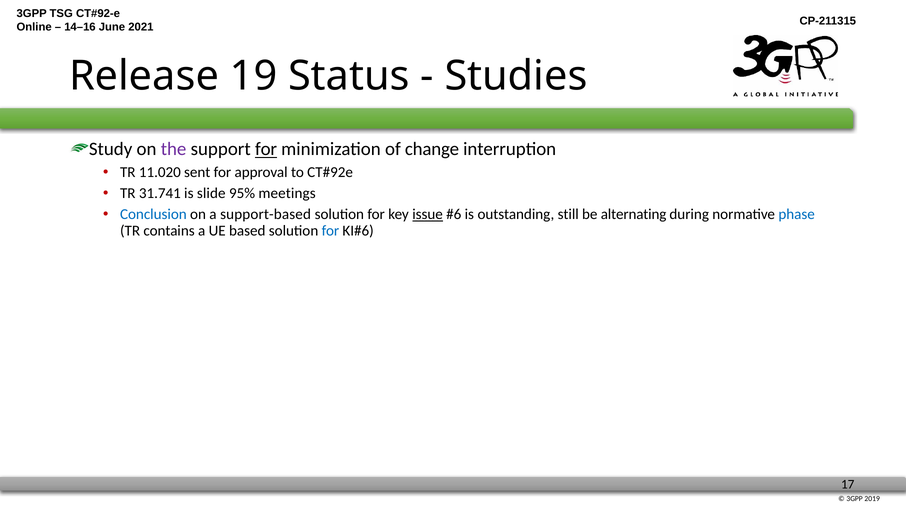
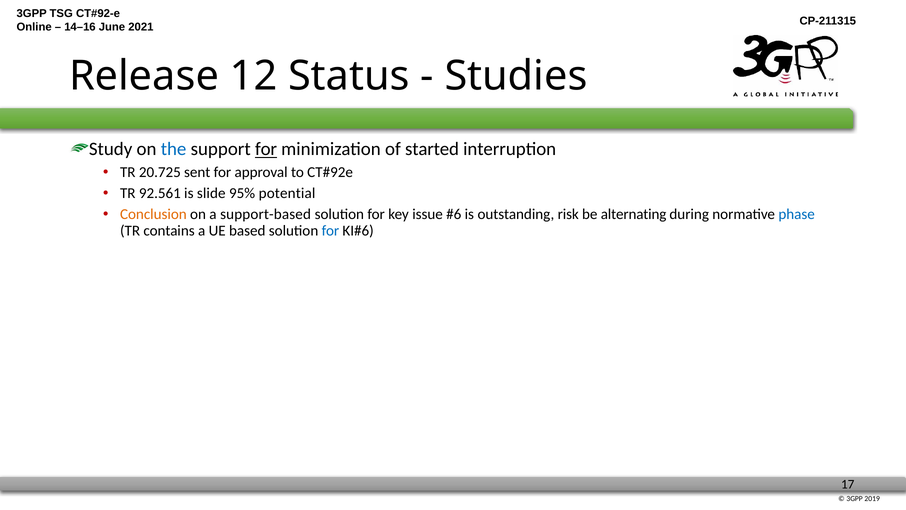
19: 19 -> 12
the colour: purple -> blue
change: change -> started
11.020: 11.020 -> 20.725
31.741: 31.741 -> 92.561
meetings: meetings -> potential
Conclusion colour: blue -> orange
issue underline: present -> none
still: still -> risk
